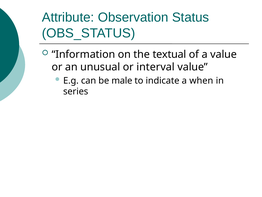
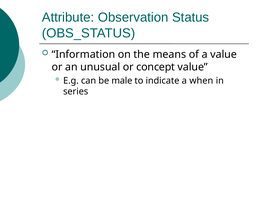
textual: textual -> means
interval: interval -> concept
